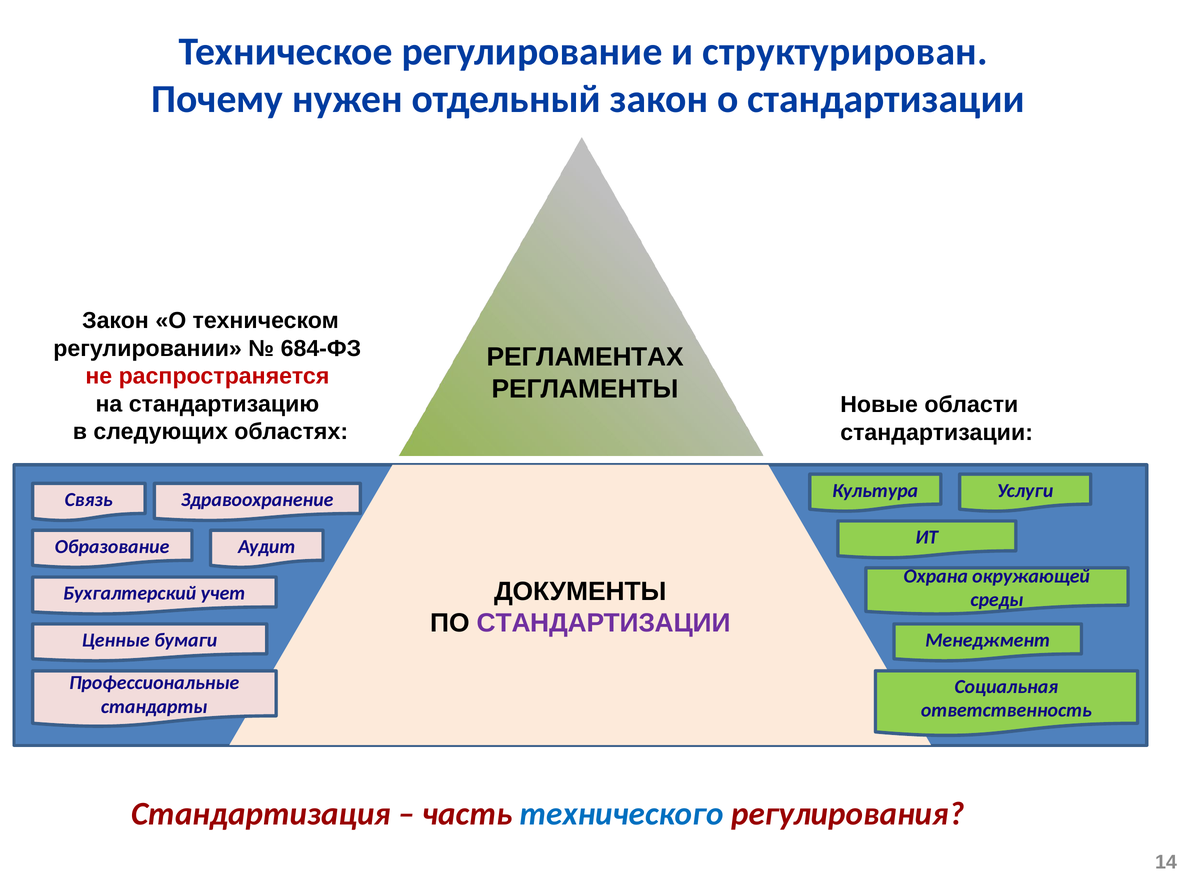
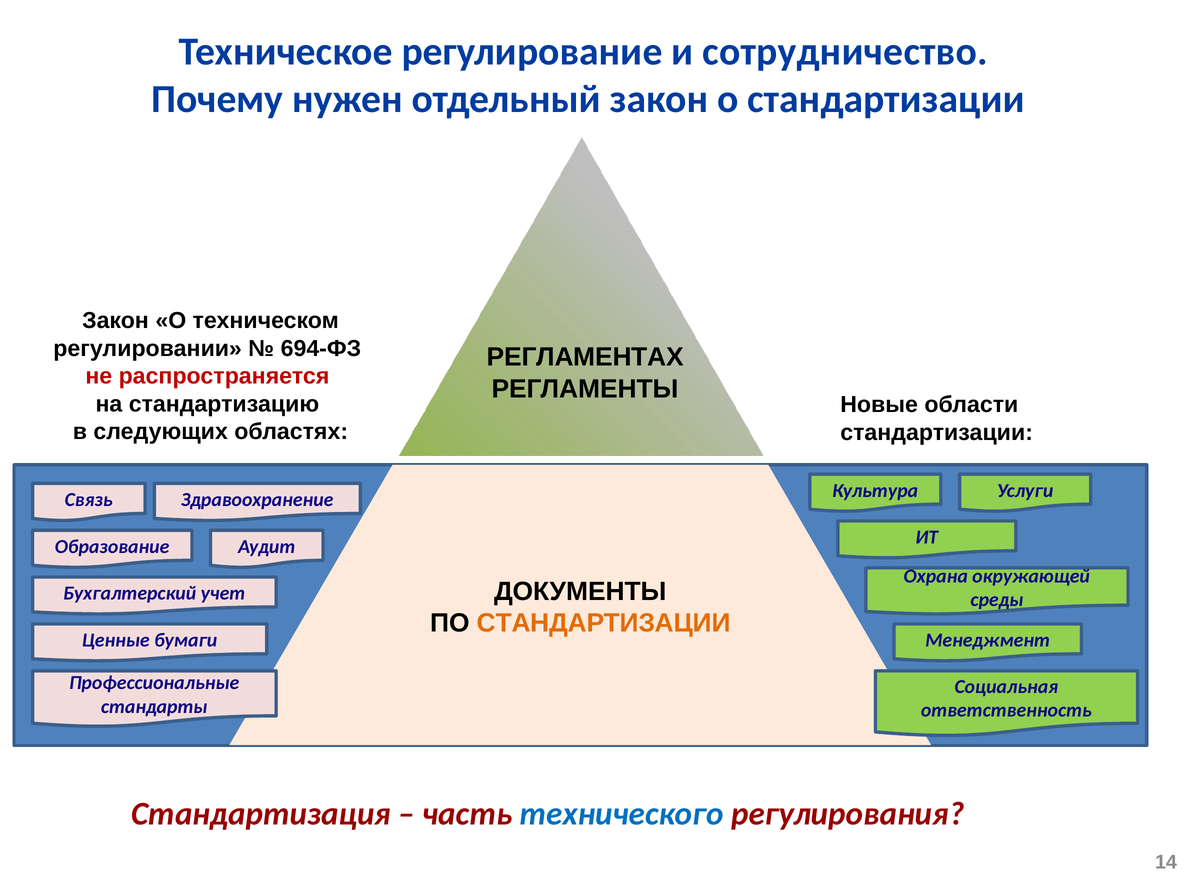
структурирован: структурирован -> сотрудничество
684-ФЗ: 684-ФЗ -> 694-ФЗ
СТАНДАРТИЗАЦИИ at (604, 623) colour: purple -> orange
